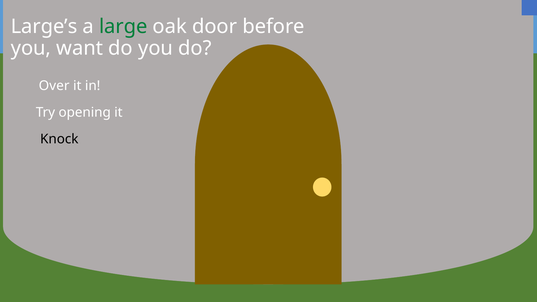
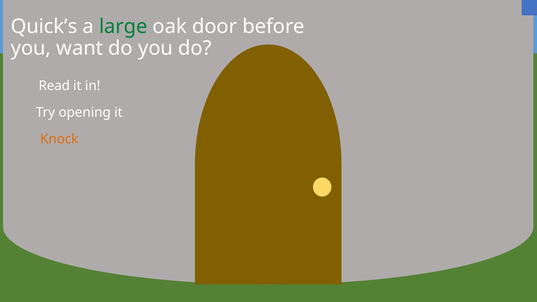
Large’s: Large’s -> Quick’s
Over: Over -> Read
Knock colour: black -> orange
